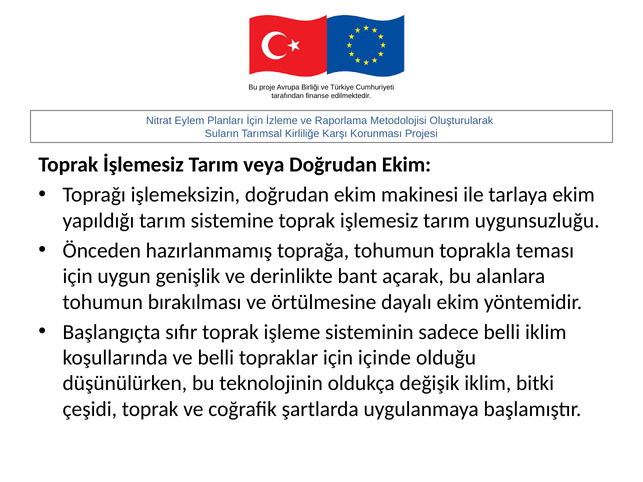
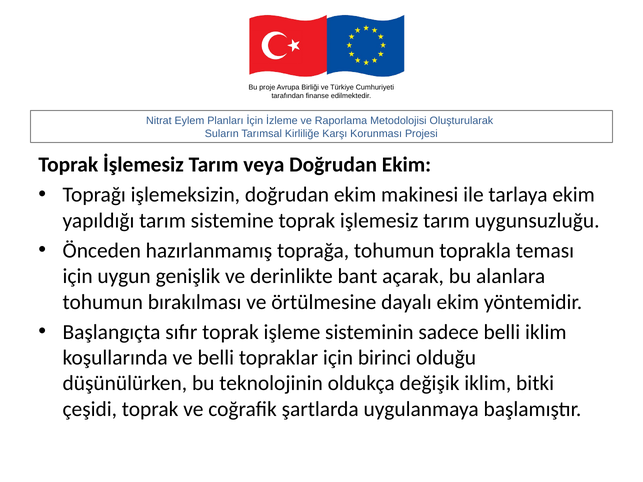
içinde: içinde -> birinci
